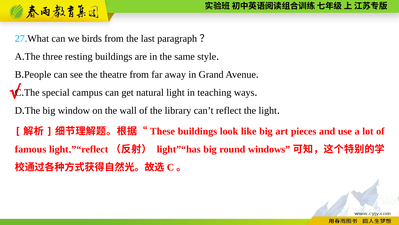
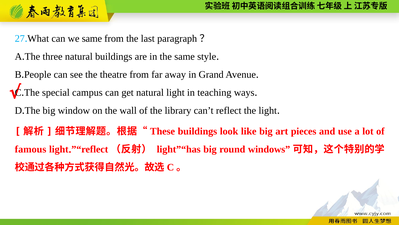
we birds: birds -> same
three resting: resting -> natural
